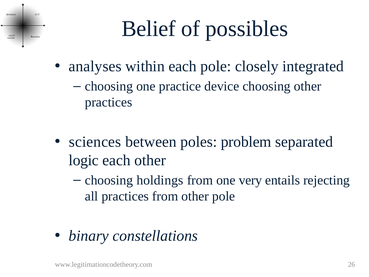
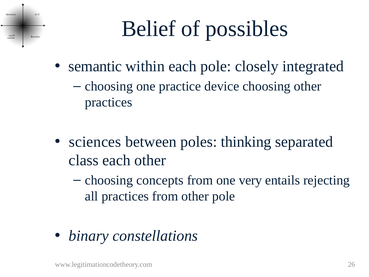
analyses: analyses -> semantic
problem: problem -> thinking
logic: logic -> class
holdings: holdings -> concepts
